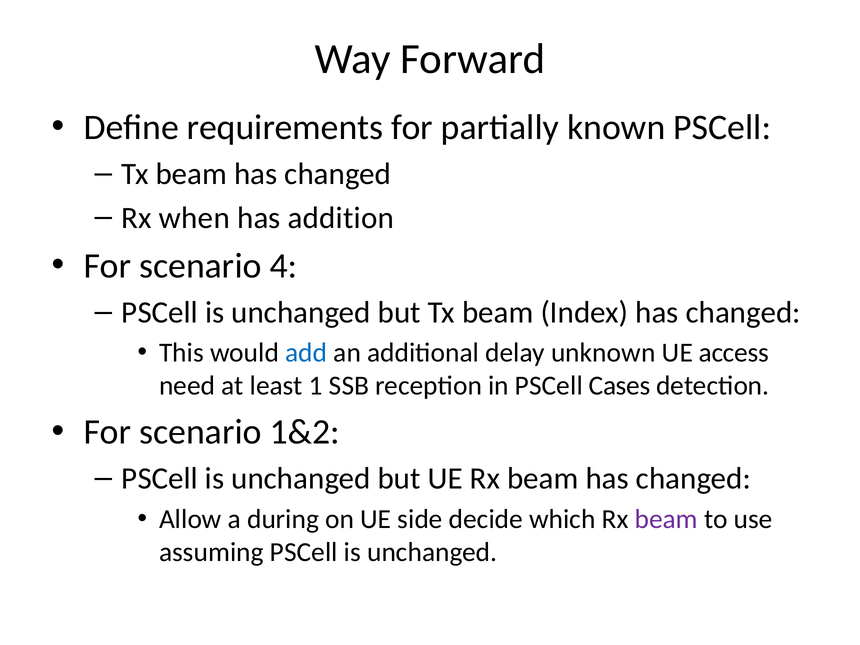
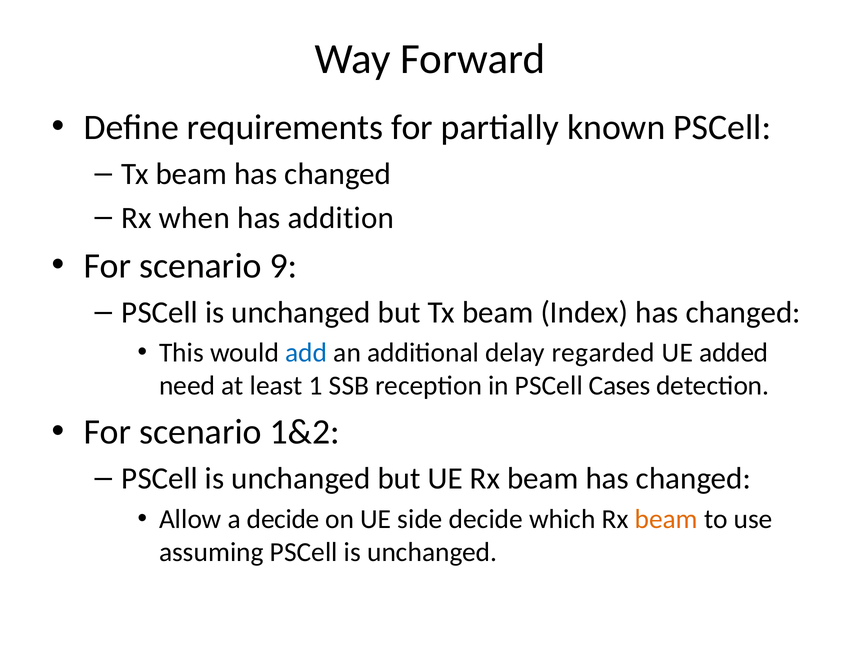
4: 4 -> 9
unknown: unknown -> regarded
access: access -> added
a during: during -> decide
beam at (666, 519) colour: purple -> orange
